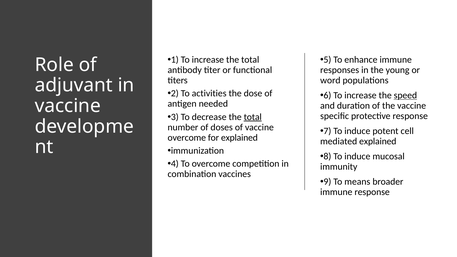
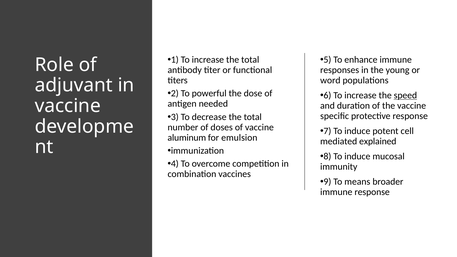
activities: activities -> powerful
total at (253, 117) underline: present -> none
overcome at (187, 138): overcome -> aluminum
for explained: explained -> emulsion
